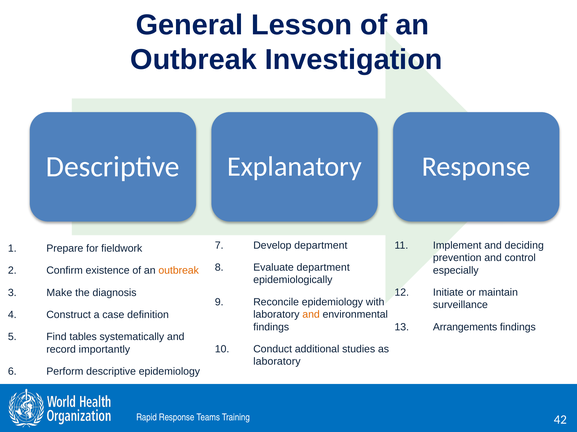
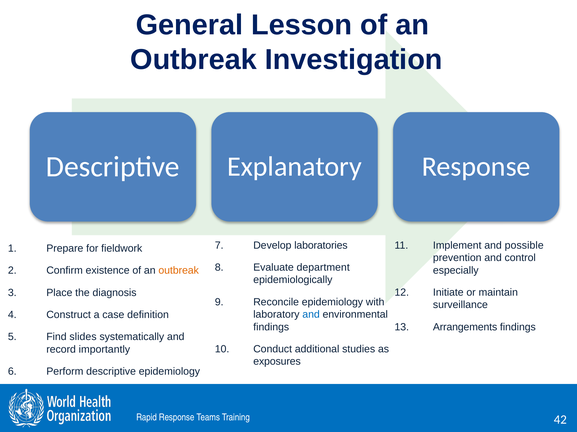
Develop department: department -> laboratories
deciding: deciding -> possible
Make: Make -> Place
and at (311, 315) colour: orange -> blue
tables: tables -> slides
laboratory at (277, 362): laboratory -> exposures
